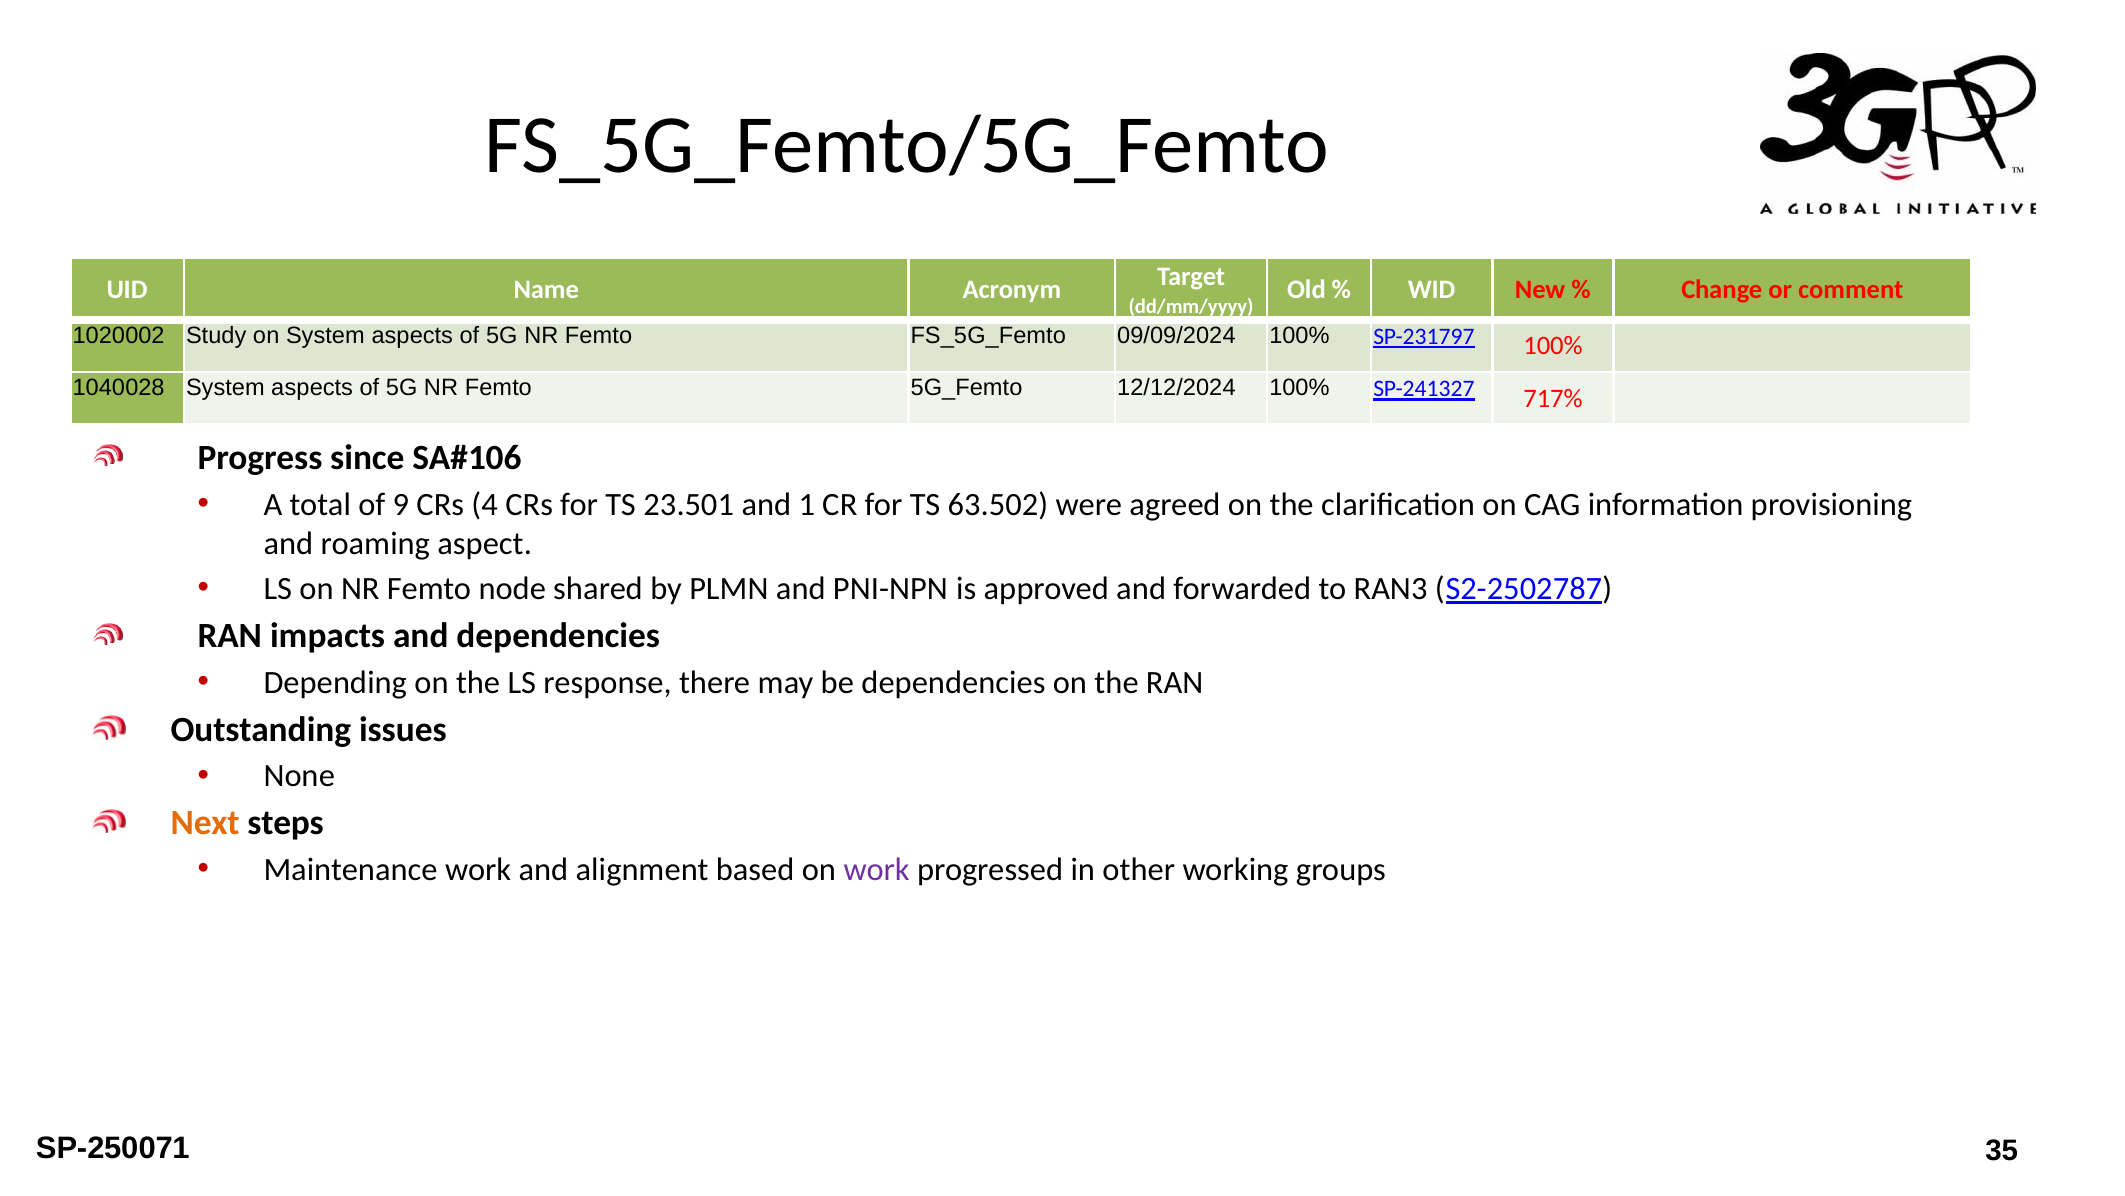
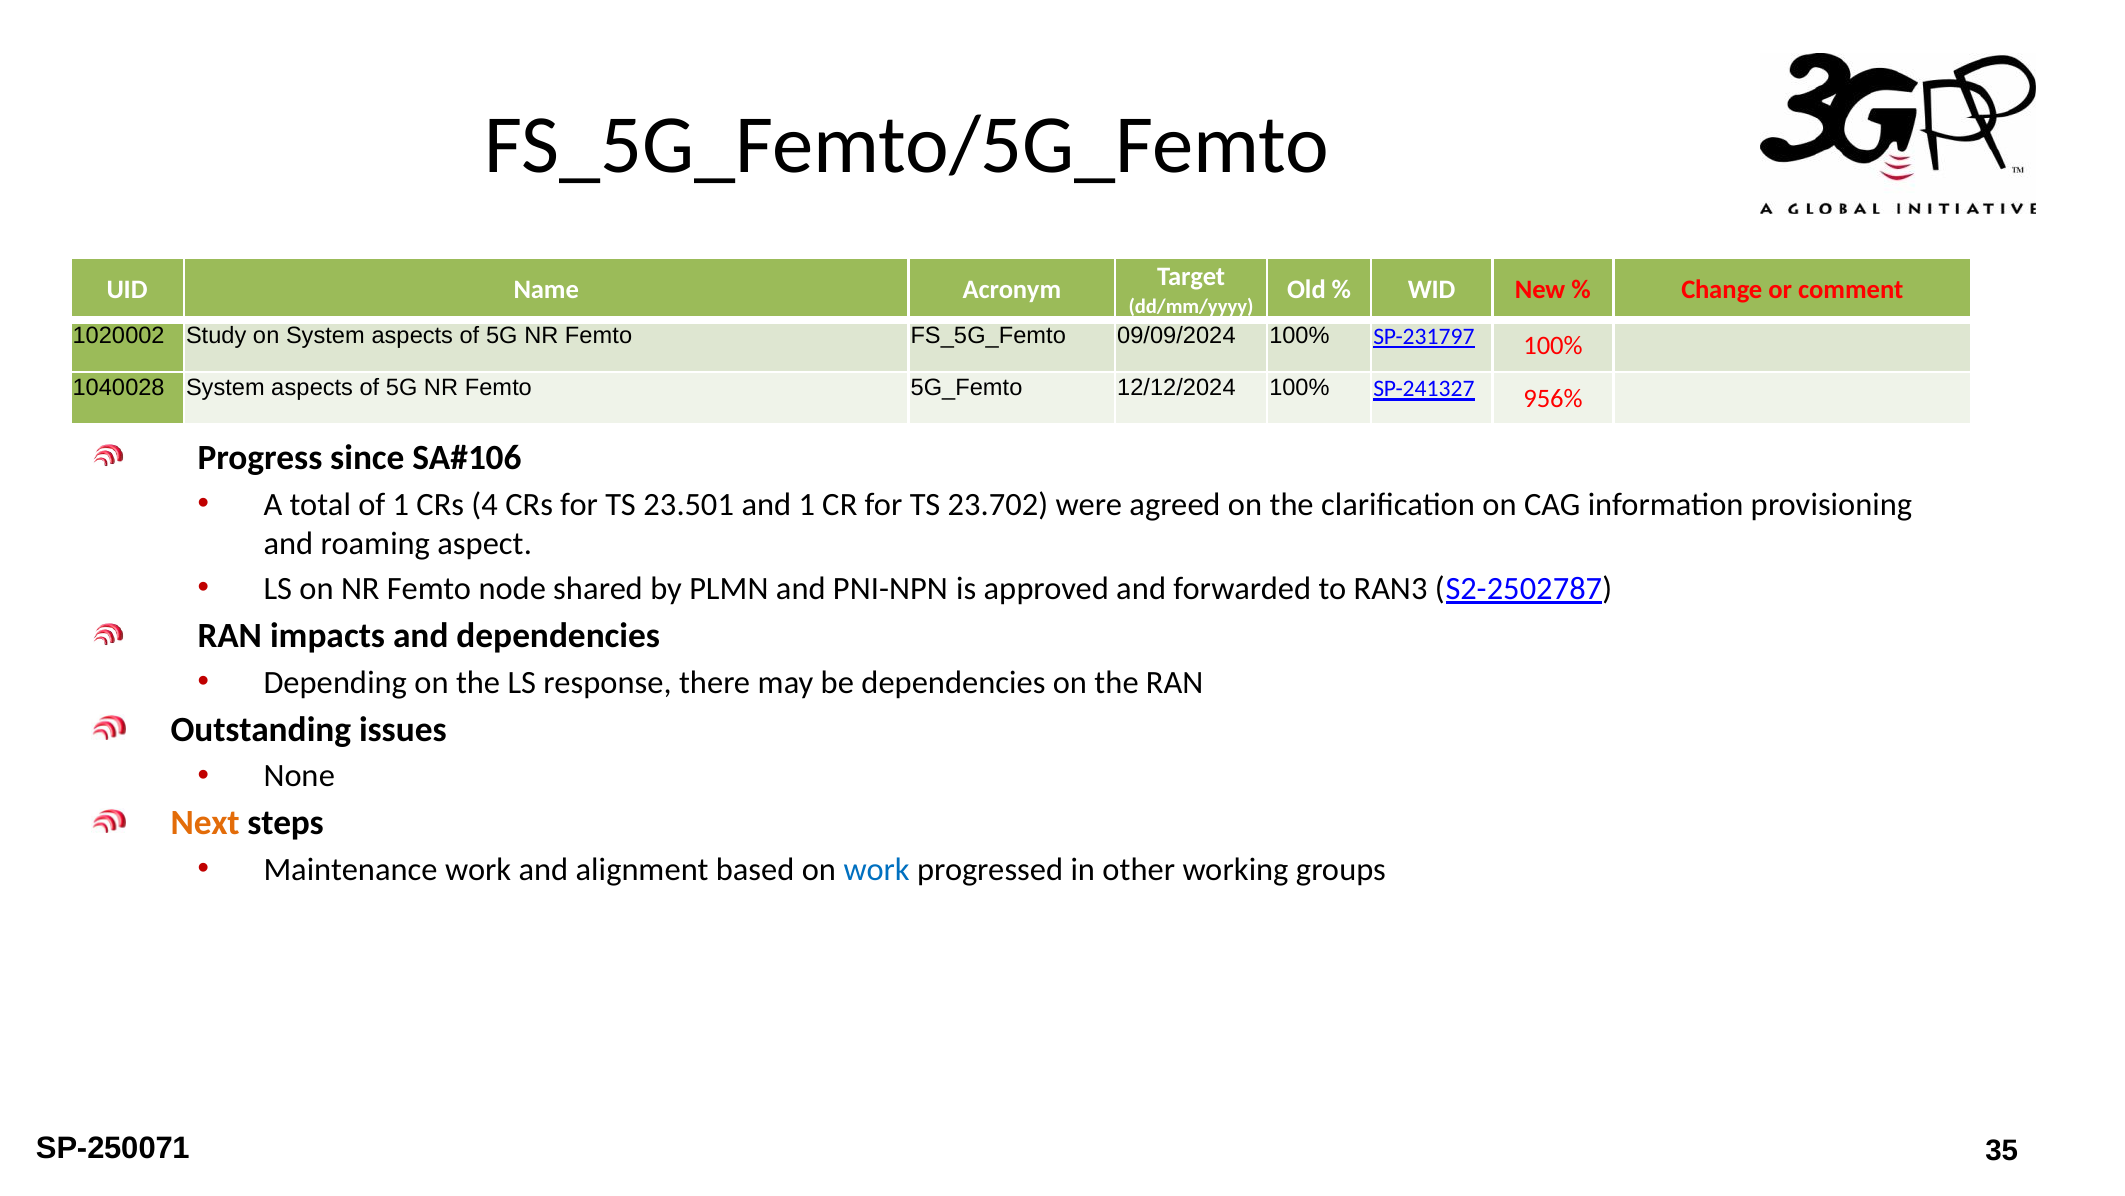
717%: 717% -> 956%
of 9: 9 -> 1
63.502: 63.502 -> 23.702
work at (877, 869) colour: purple -> blue
